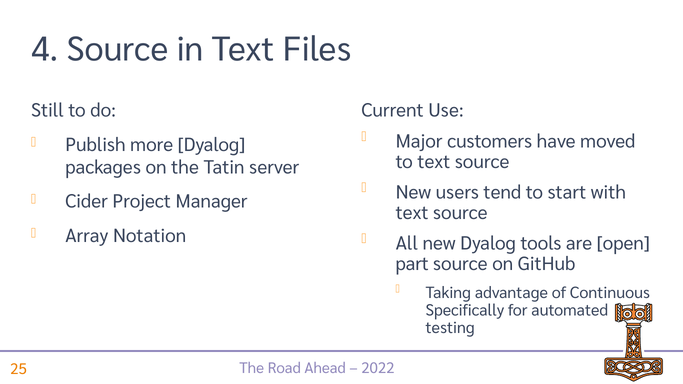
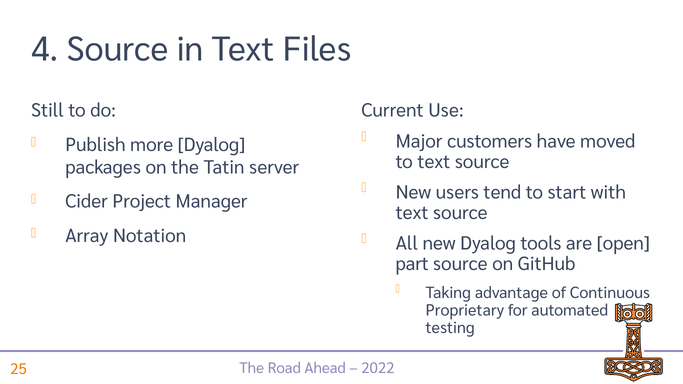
Specifically: Specifically -> Proprietary
